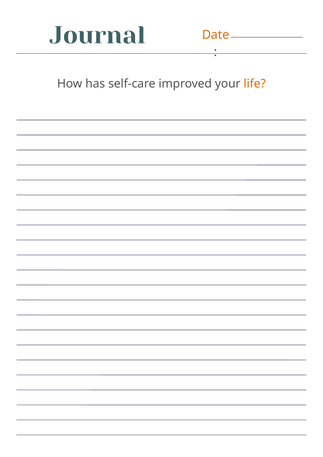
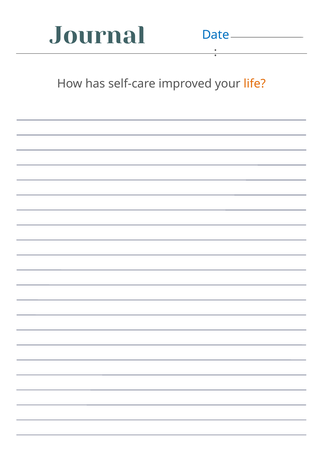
Date colour: orange -> blue
